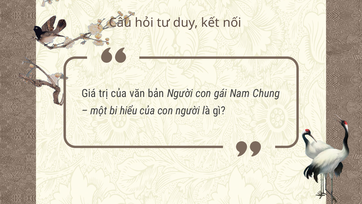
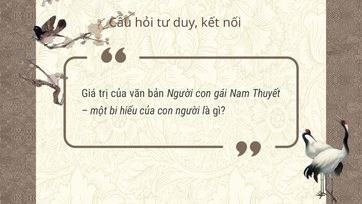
Chung: Chung -> Thuyết
